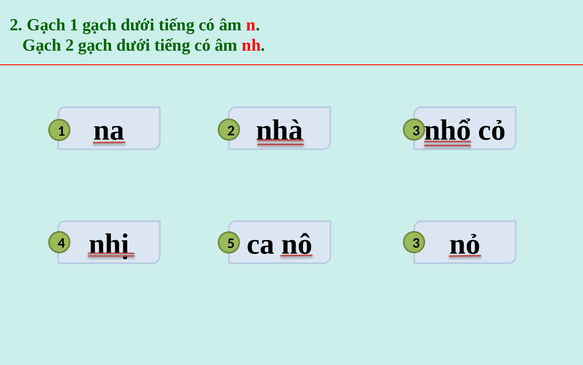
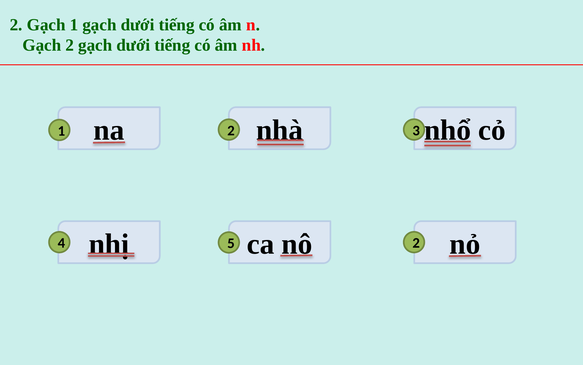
5 3: 3 -> 2
